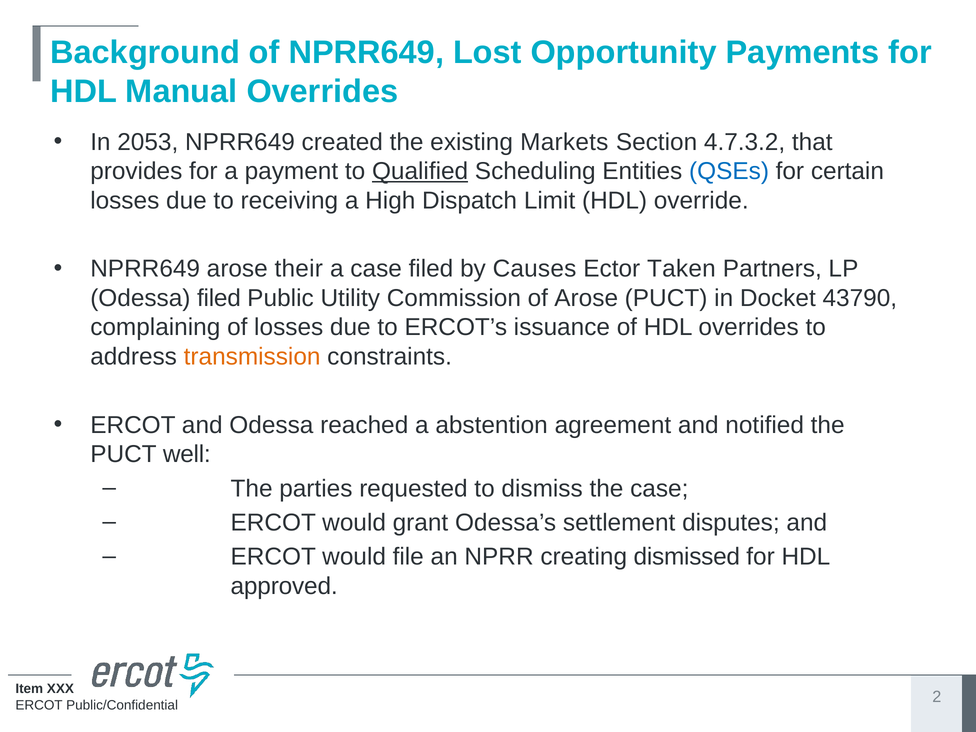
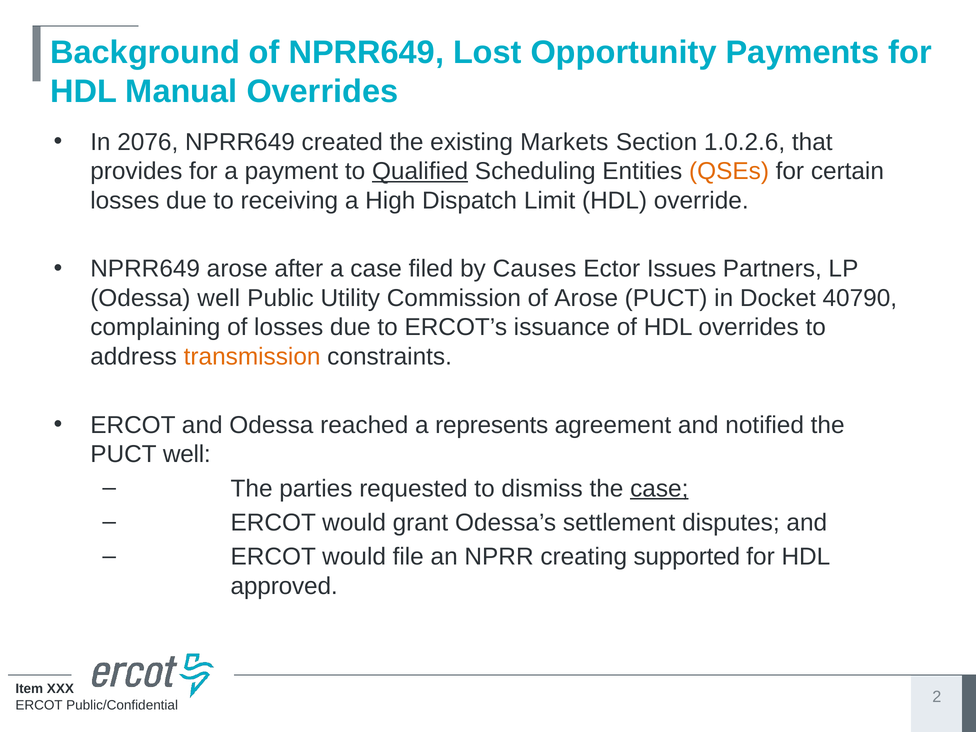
2053: 2053 -> 2076
4.7.3.2: 4.7.3.2 -> 1.0.2.6
QSEs colour: blue -> orange
their: their -> after
Taken: Taken -> Issues
Odessa filed: filed -> well
43790: 43790 -> 40790
abstention: abstention -> represents
case at (659, 488) underline: none -> present
dismissed: dismissed -> supported
